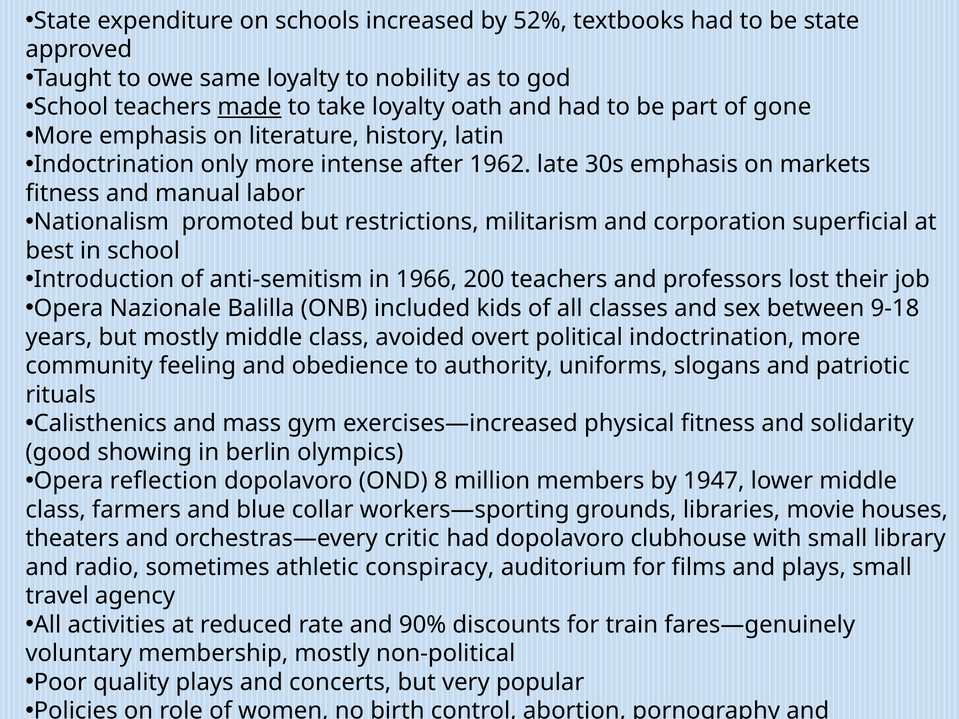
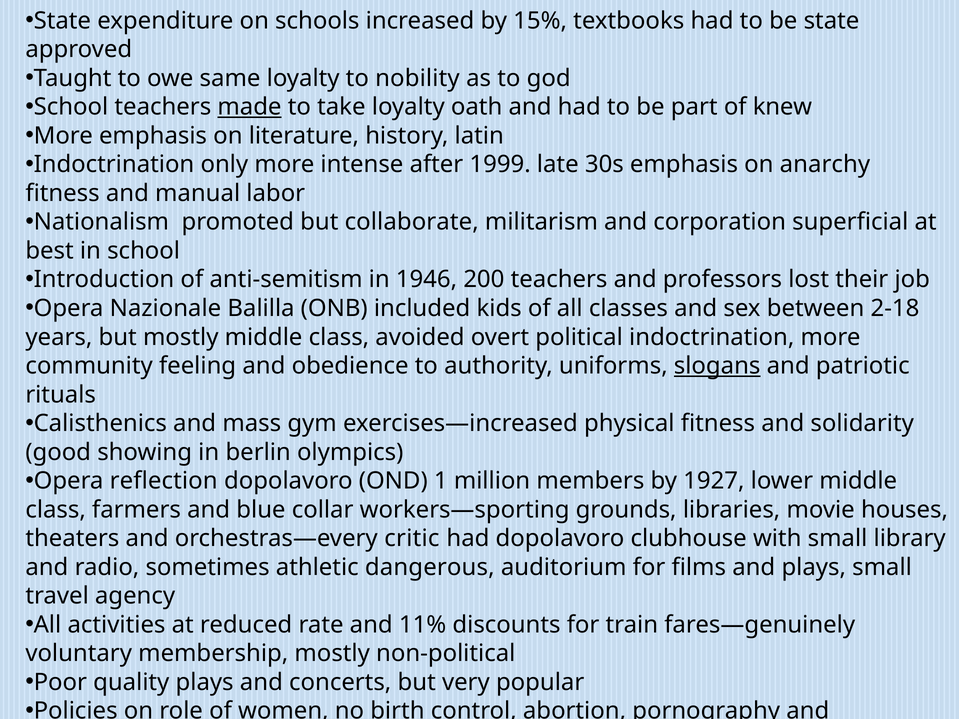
52%: 52% -> 15%
gone: gone -> knew
1962: 1962 -> 1999
markets: markets -> anarchy
restrictions: restrictions -> collaborate
1966: 1966 -> 1946
9-18: 9-18 -> 2-18
slogans underline: none -> present
8: 8 -> 1
1947: 1947 -> 1927
conspiracy: conspiracy -> dangerous
90%: 90% -> 11%
